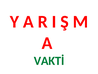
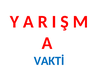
VAKTİ colour: green -> blue
